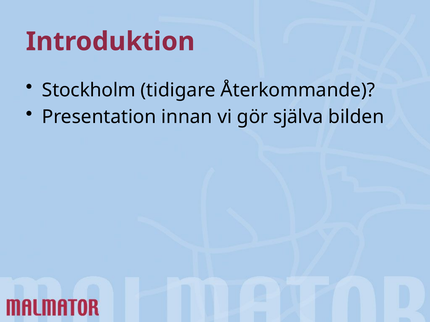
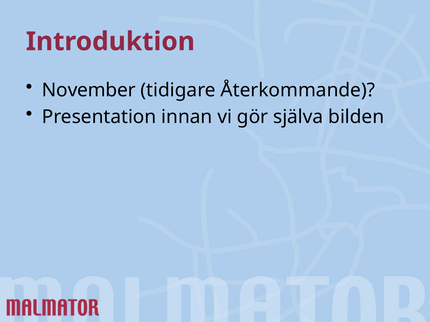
Stockholm: Stockholm -> November
